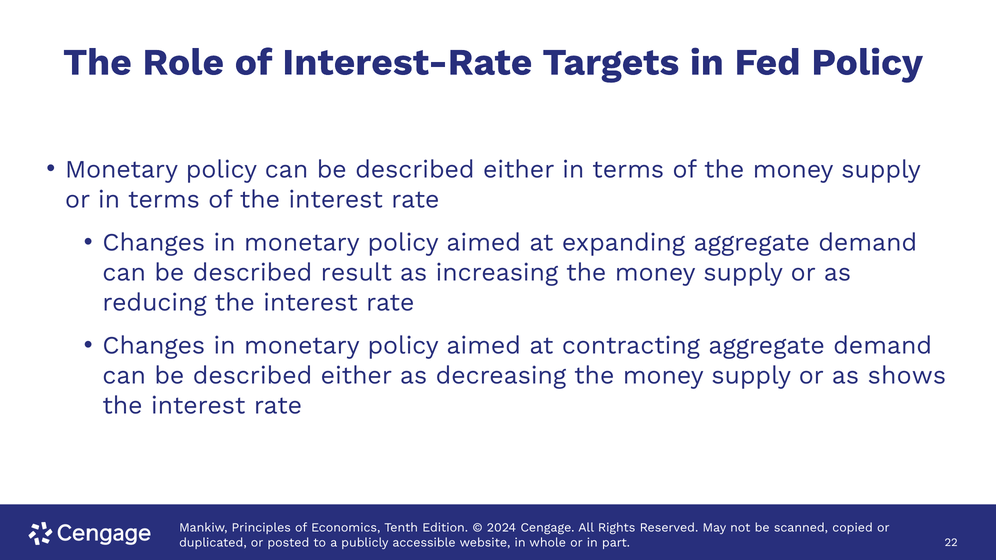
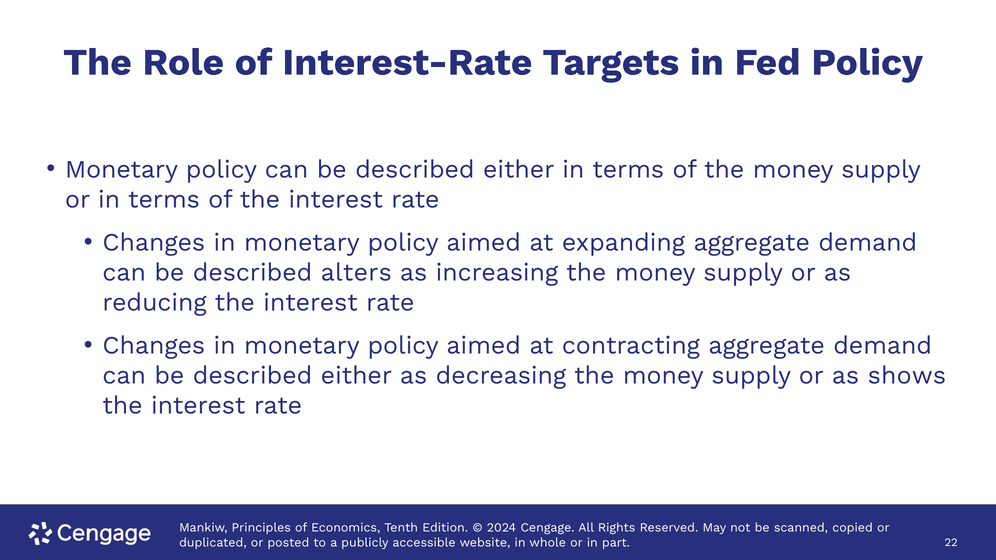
result: result -> alters
